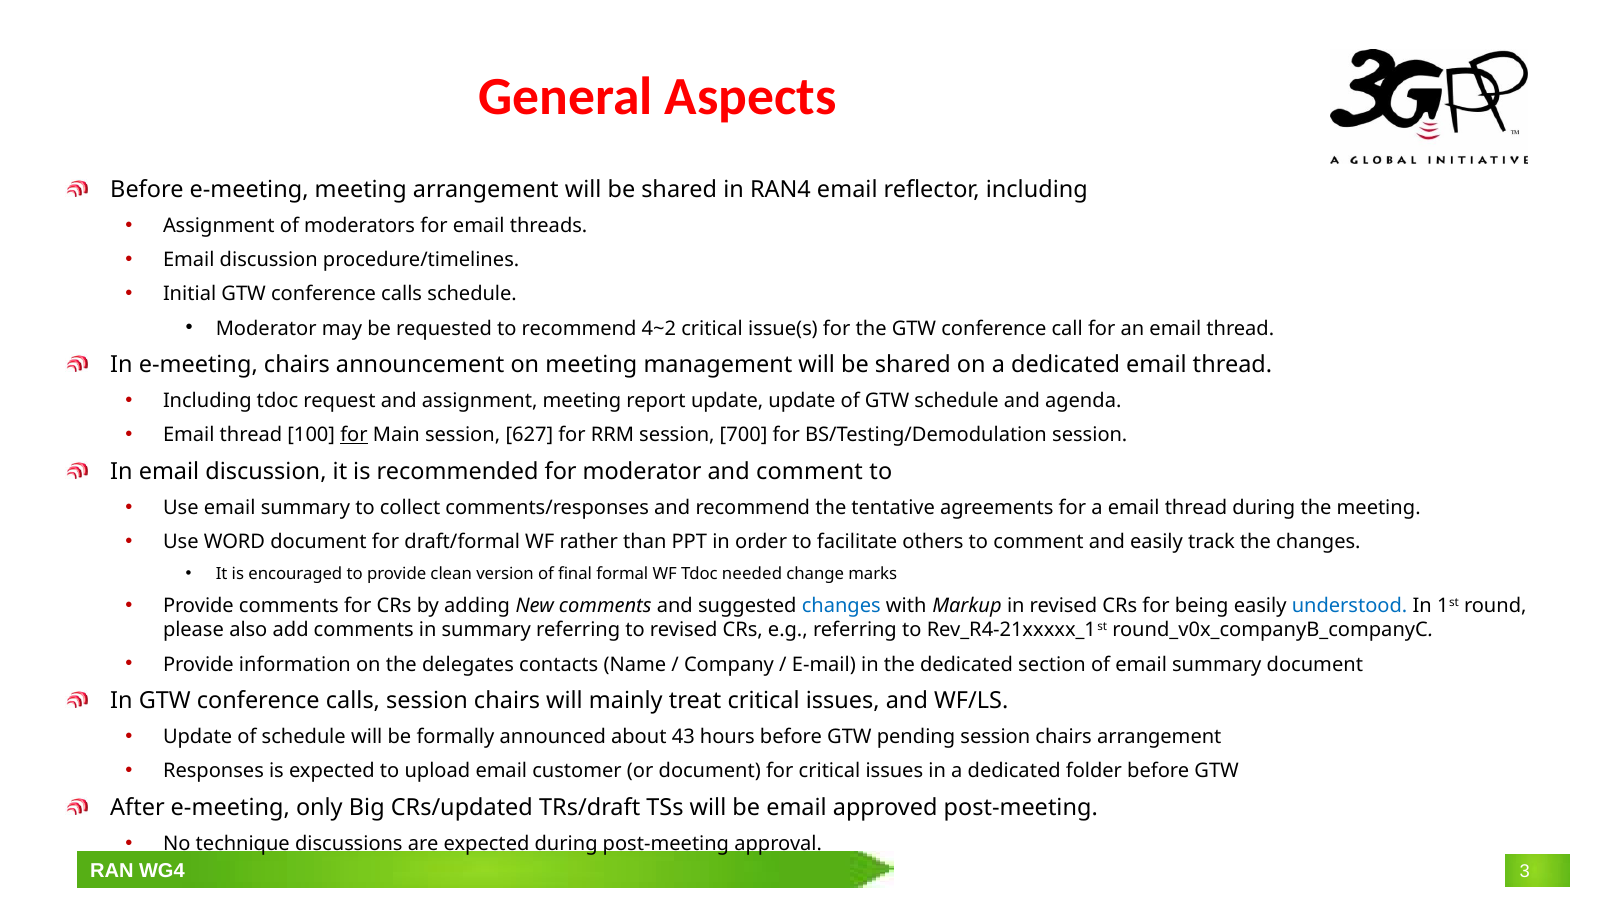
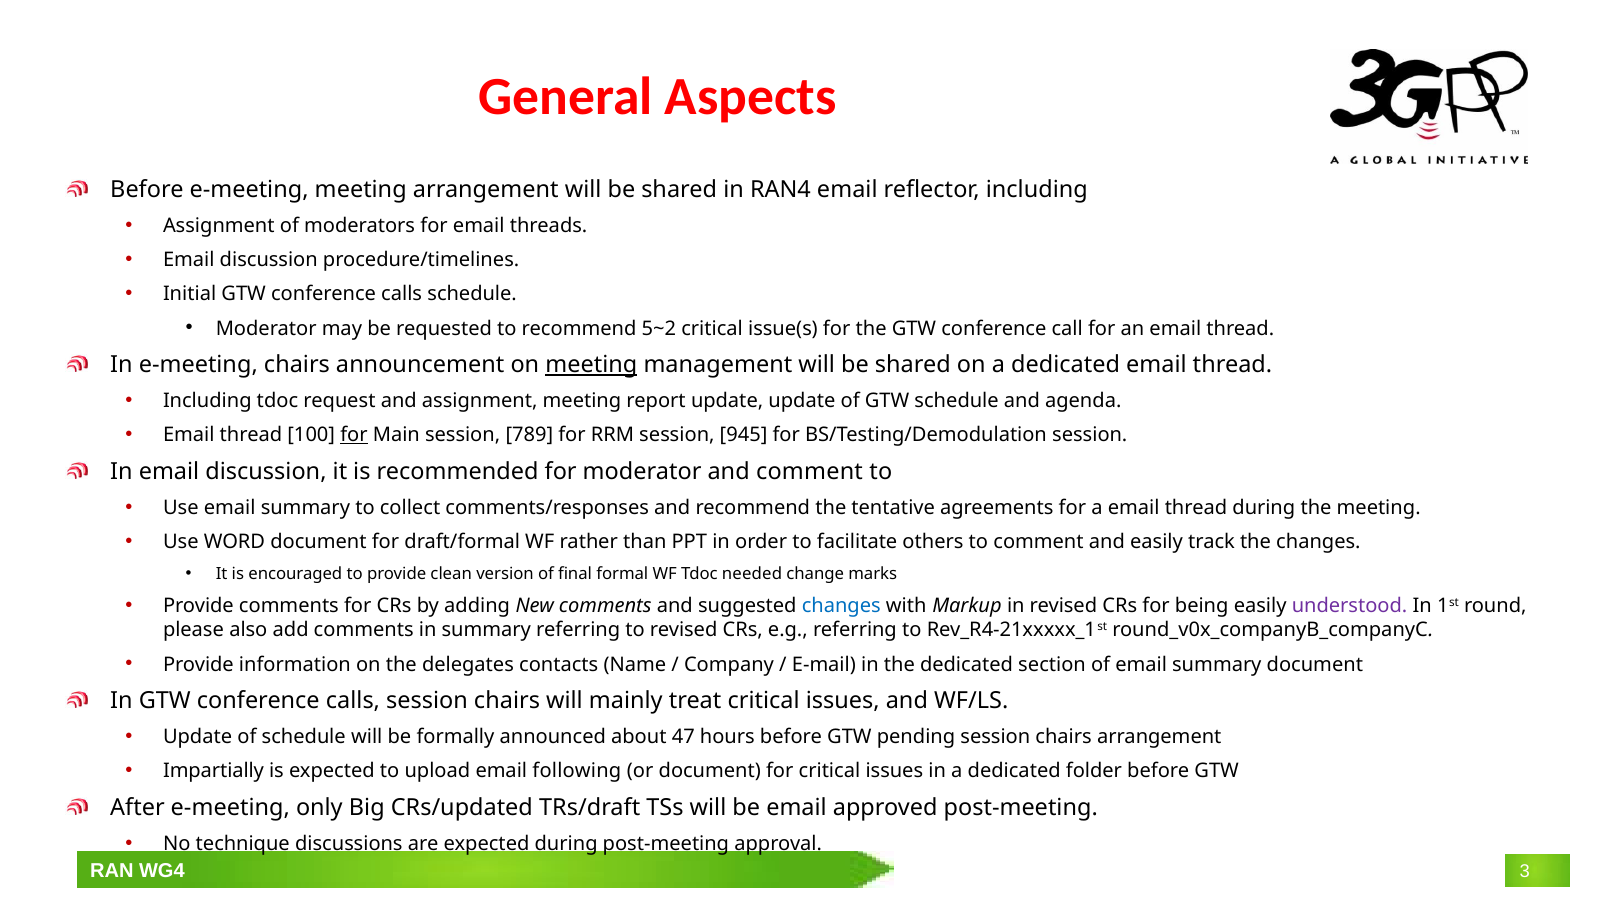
4~2: 4~2 -> 5~2
meeting at (591, 365) underline: none -> present
627: 627 -> 789
700: 700 -> 945
understood colour: blue -> purple
43: 43 -> 47
Responses: Responses -> Impartially
customer: customer -> following
